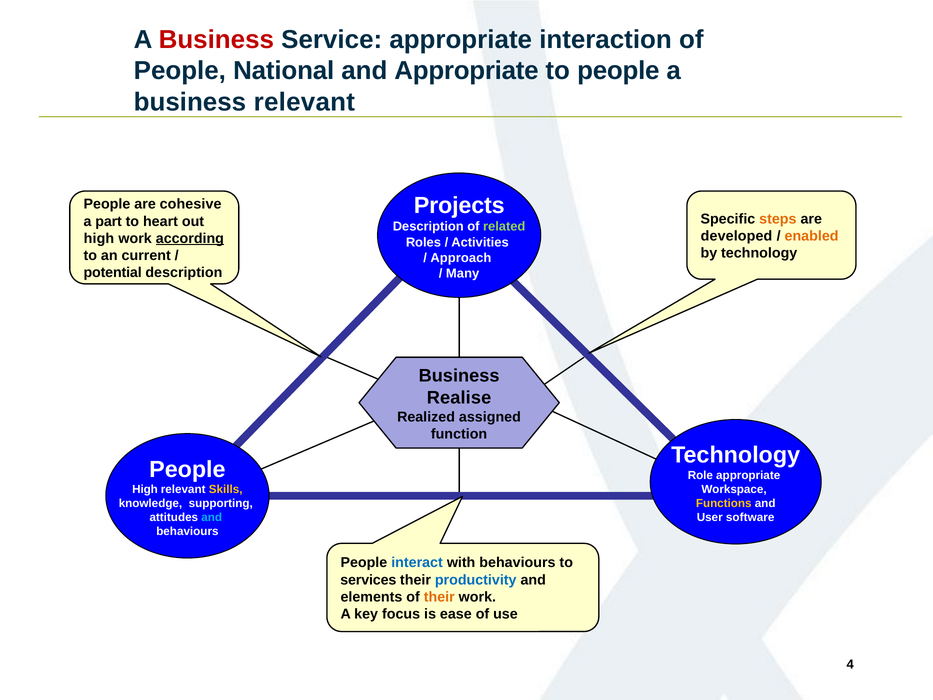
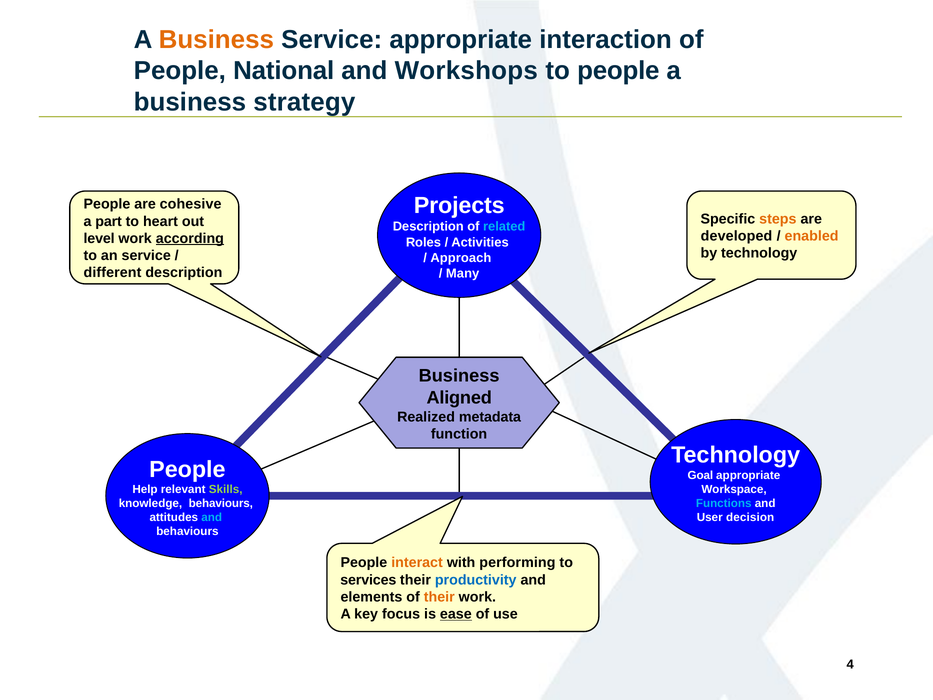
Business at (216, 40) colour: red -> orange
and Appropriate: Appropriate -> Workshops
business relevant: relevant -> strategy
related colour: light green -> light blue
high at (99, 238): high -> level
an current: current -> service
potential: potential -> different
Realise: Realise -> Aligned
assigned: assigned -> metadata
Role: Role -> Goal
High at (145, 489): High -> Help
Skills colour: yellow -> light green
knowledge supporting: supporting -> behaviours
Functions colour: yellow -> light blue
software: software -> decision
interact colour: blue -> orange
with behaviours: behaviours -> performing
ease underline: none -> present
